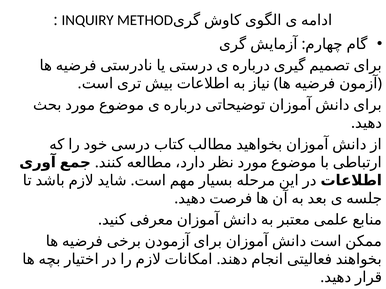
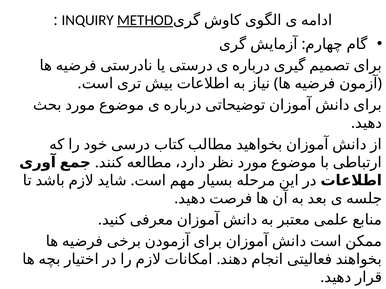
METHOD underline: none -> present
